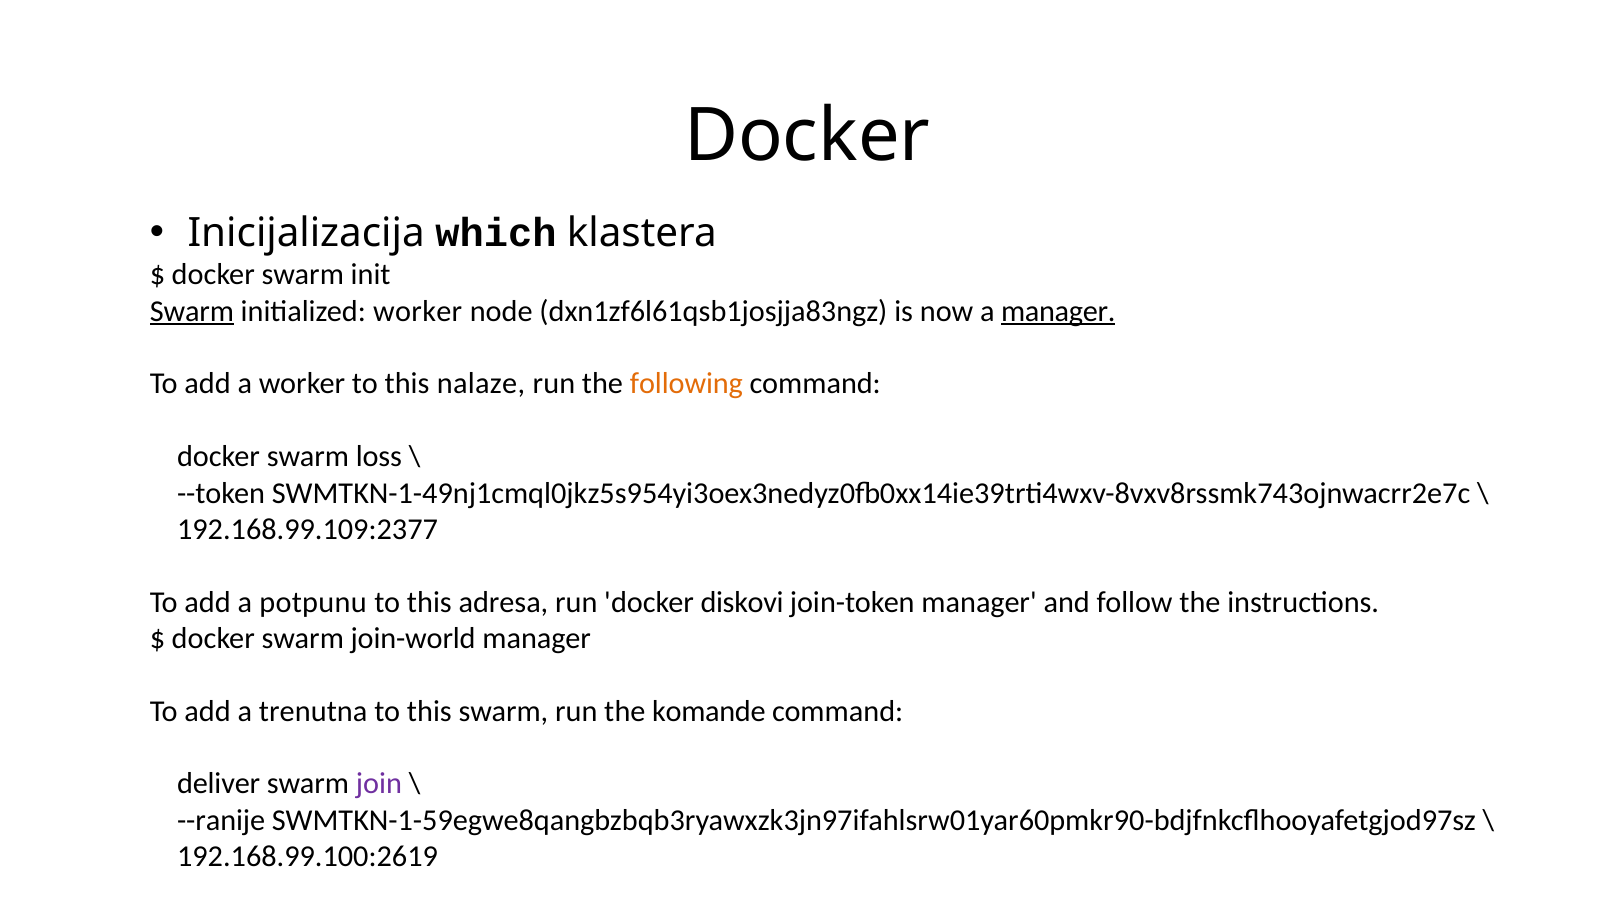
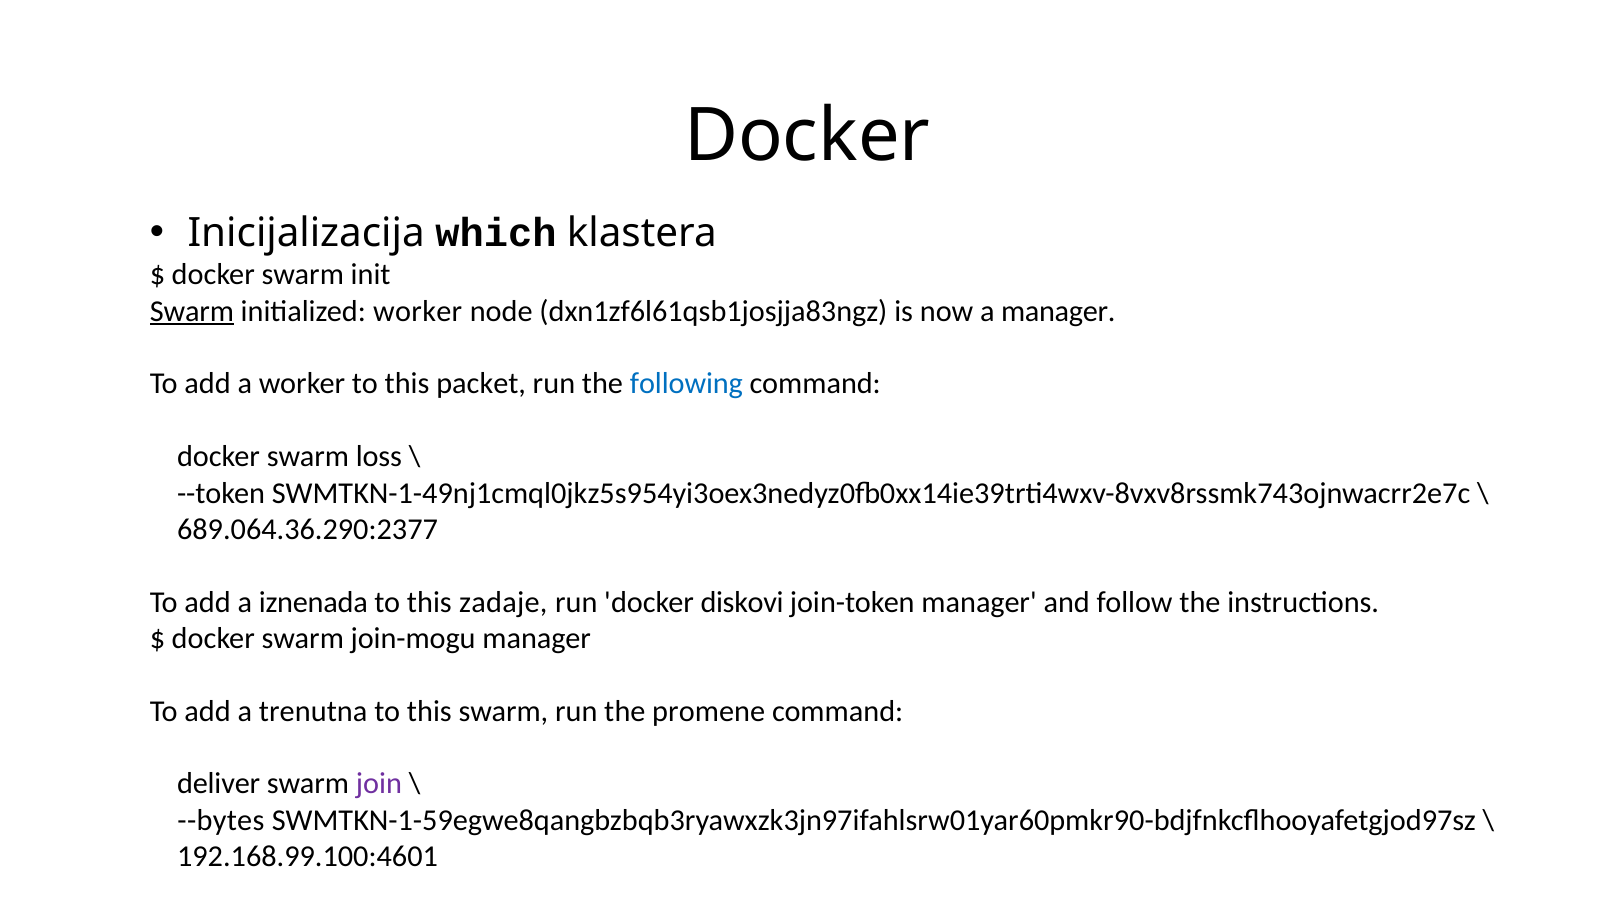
manager at (1058, 311) underline: present -> none
nalaze: nalaze -> packet
following colour: orange -> blue
192.168.99.109:2377: 192.168.99.109:2377 -> 689.064.36.290:2377
potpunu: potpunu -> iznenada
adresa: adresa -> zadaje
join-world: join-world -> join-mogu
komande: komande -> promene
--ranije: --ranije -> --bytes
192.168.99.100:2619: 192.168.99.100:2619 -> 192.168.99.100:4601
